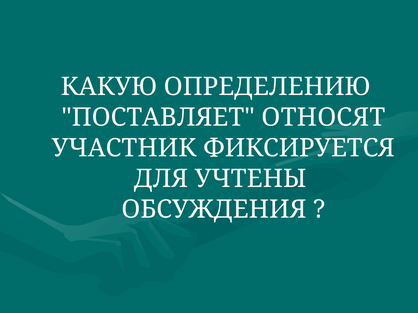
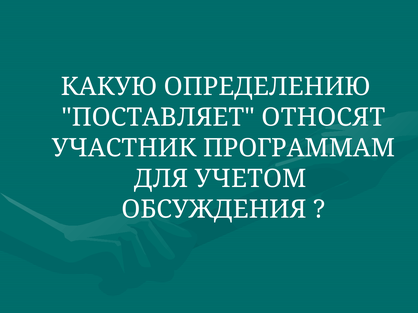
ФИКСИРУЕТСЯ: ФИКСИРУЕТСЯ -> ПРОГРАММАМ
УЧТЕНЫ: УЧТЕНЫ -> УЧЕТОМ
